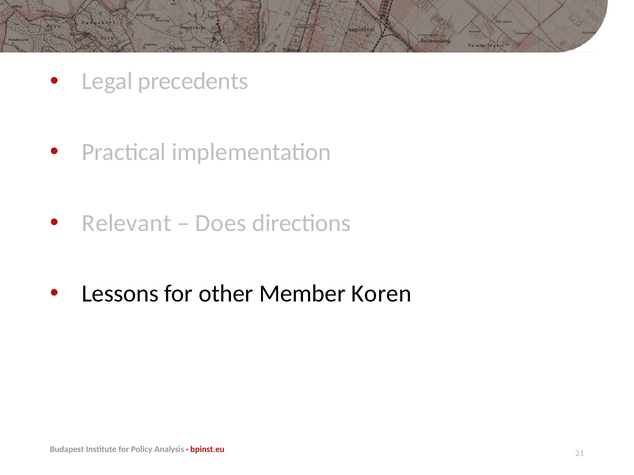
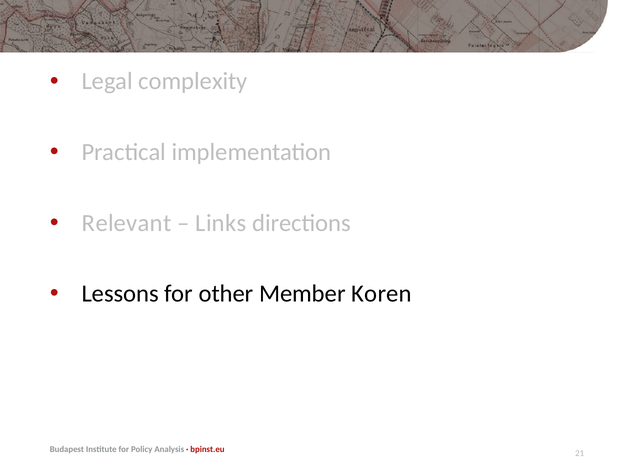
precedents: precedents -> complexity
Does: Does -> Links
